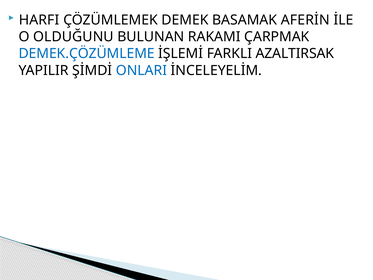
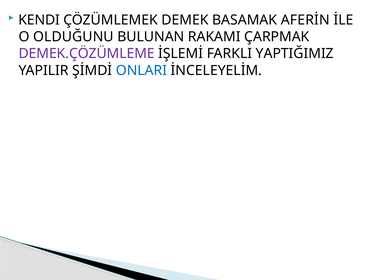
HARFI: HARFI -> KENDI
DEMEK.ÇÖZÜMLEME colour: blue -> purple
AZALTIRSAK: AZALTIRSAK -> YAPTIĞIMIZ
